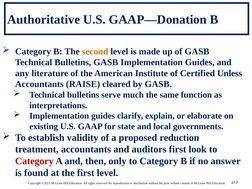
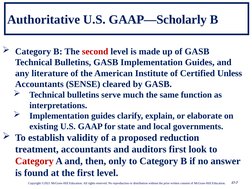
GAAP—Donation: GAAP—Donation -> GAAP—Scholarly
second colour: orange -> red
RAISE: RAISE -> SENSE
